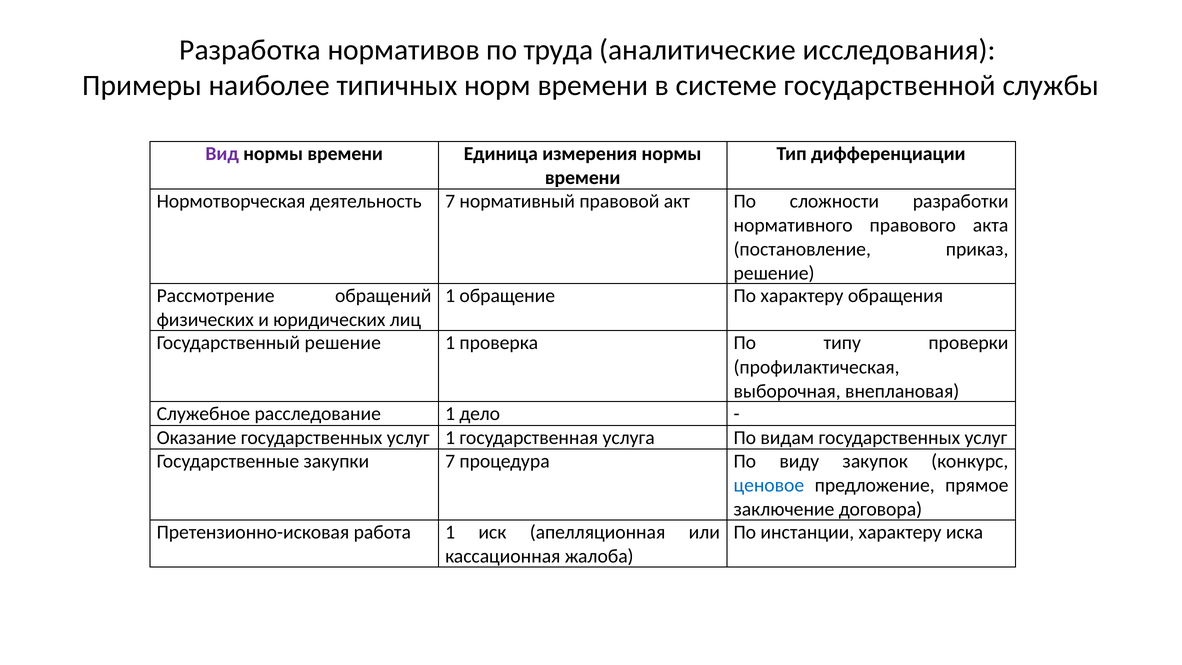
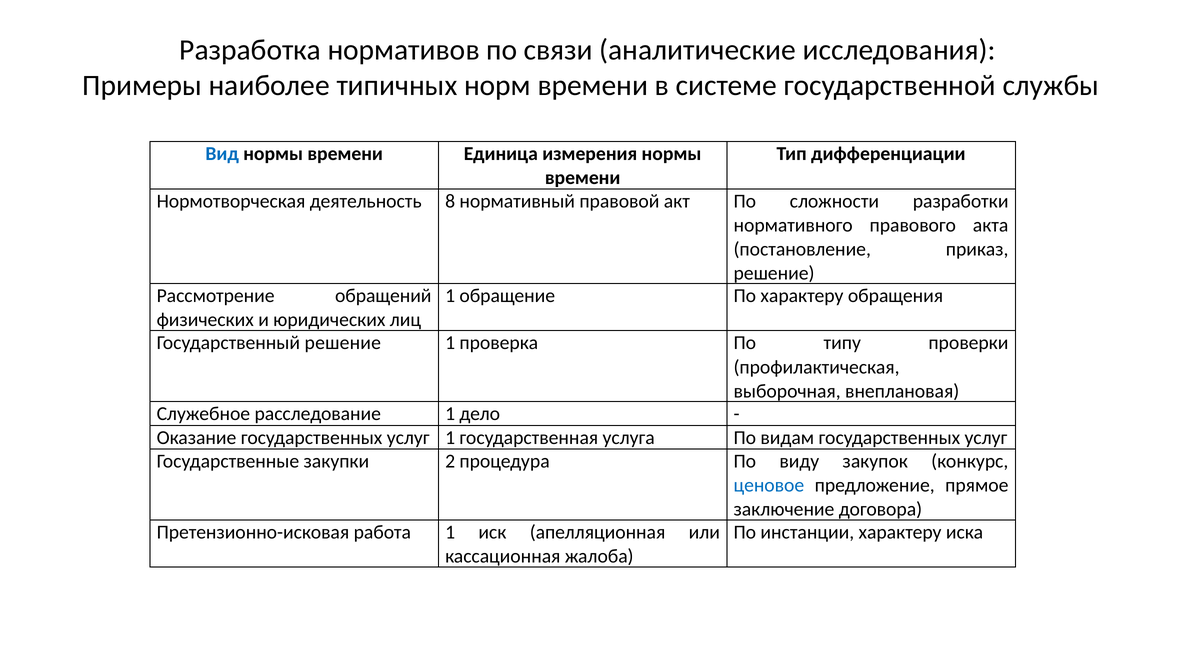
труда: труда -> связи
Вид colour: purple -> blue
деятельность 7: 7 -> 8
закупки 7: 7 -> 2
